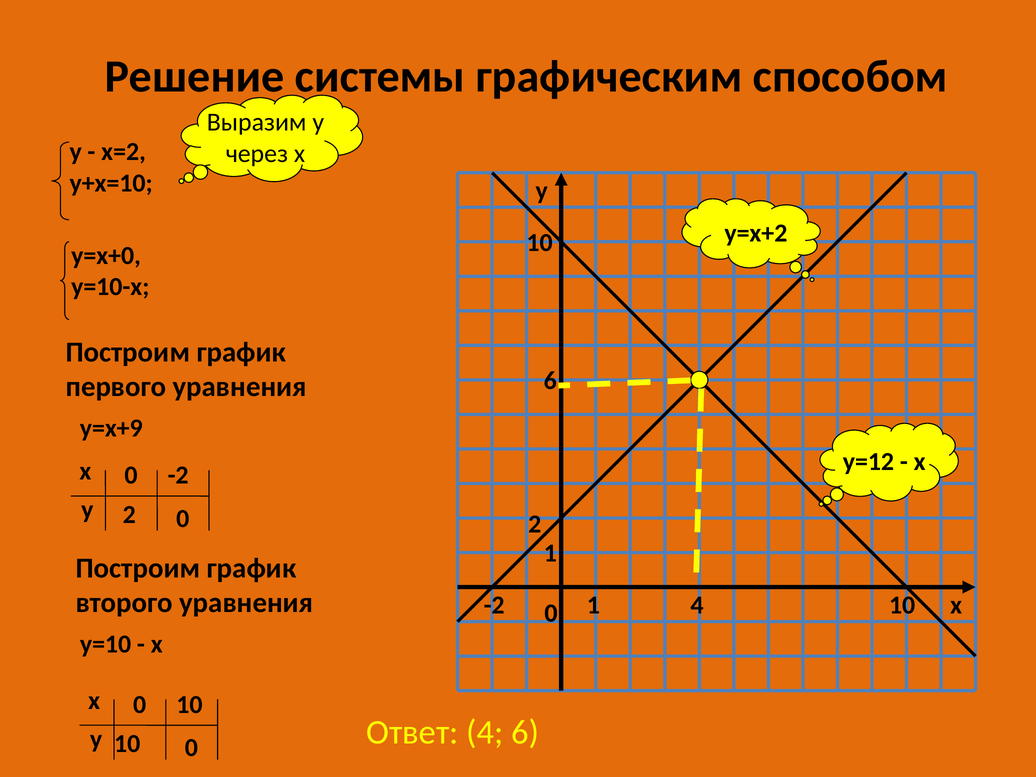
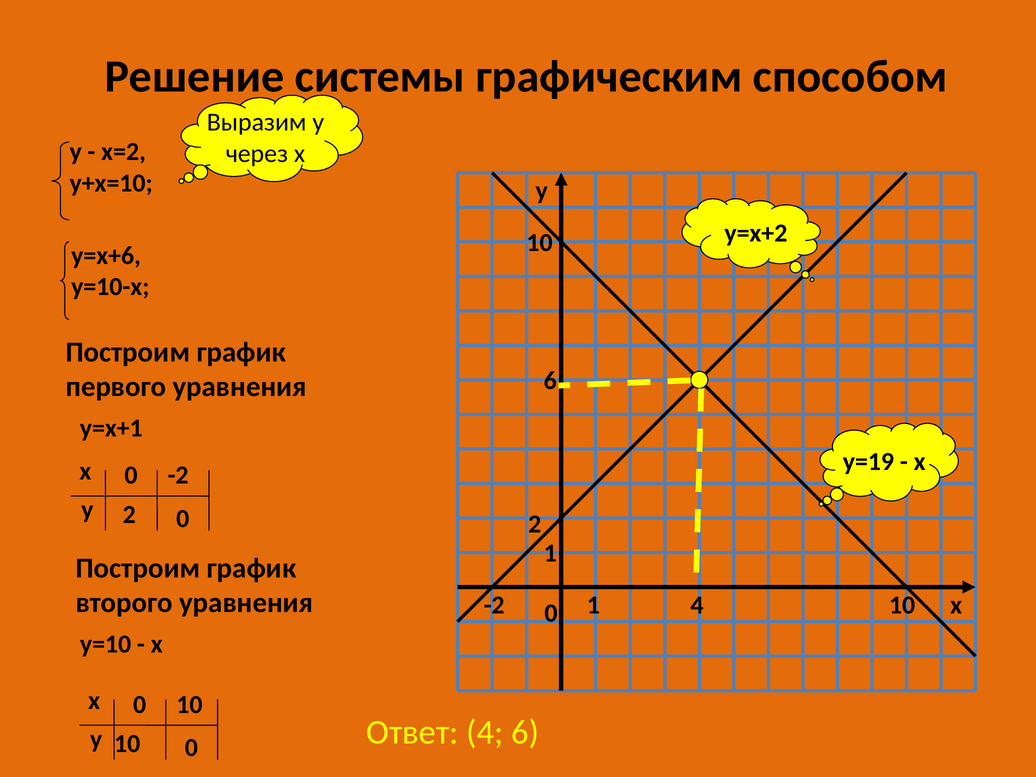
у=х+0: у=х+0 -> у=х+6
у=х+9: у=х+9 -> у=х+1
y=12: y=12 -> y=19
